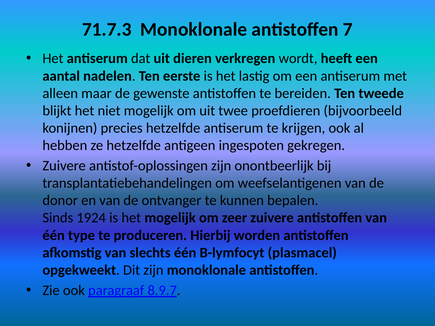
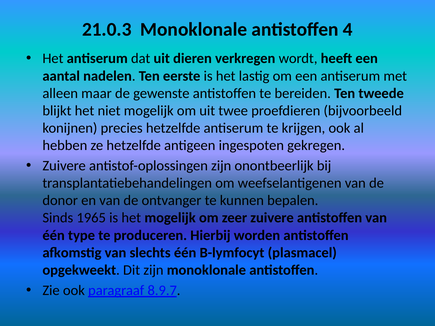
71.7.3: 71.7.3 -> 21.0.3
7: 7 -> 4
1924: 1924 -> 1965
